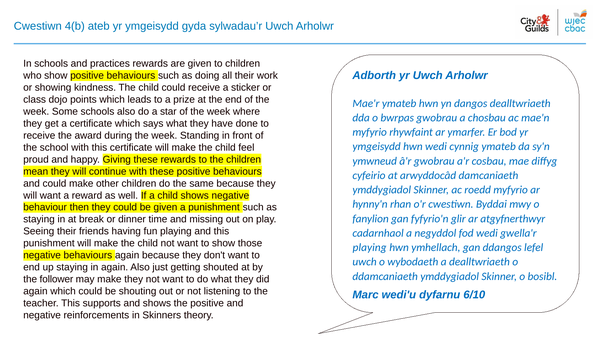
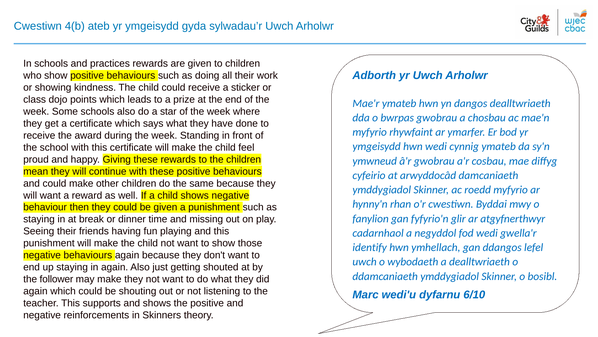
playing at (370, 247): playing -> identify
